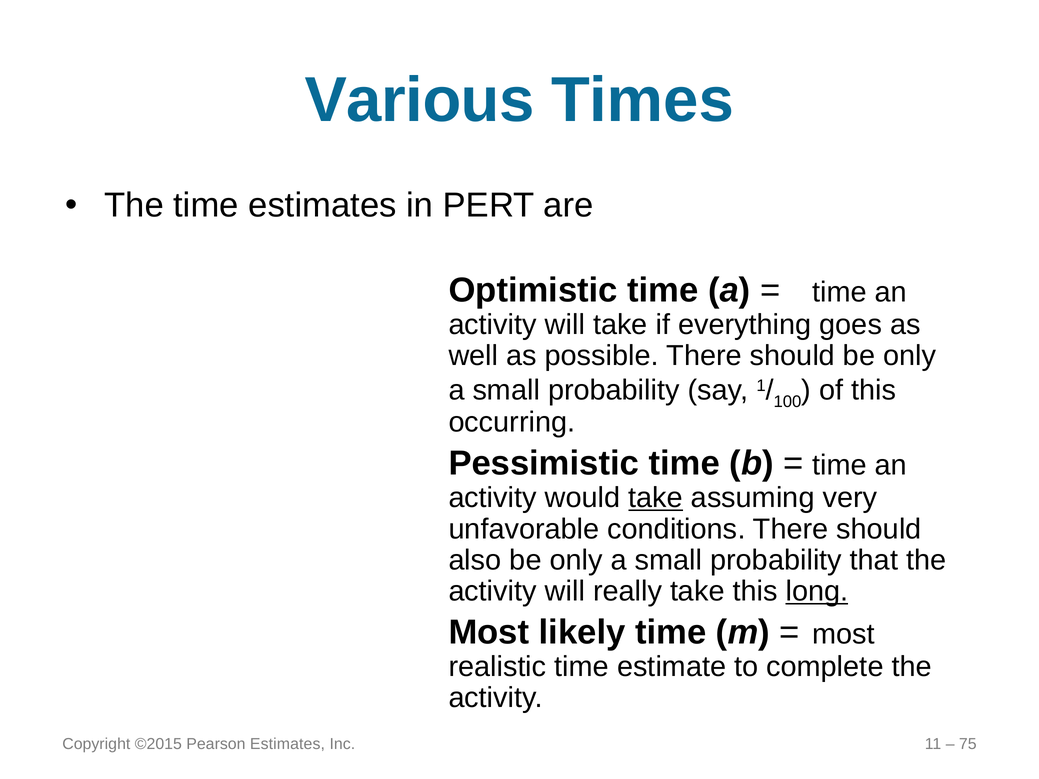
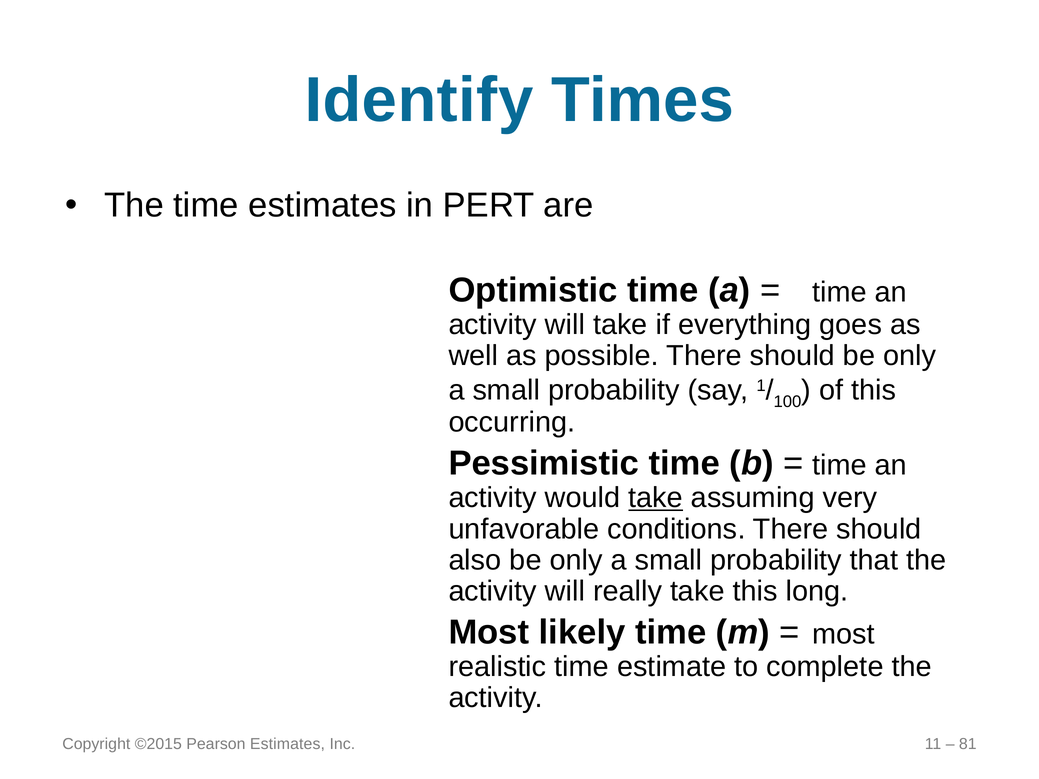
Various: Various -> Identify
long underline: present -> none
75: 75 -> 81
